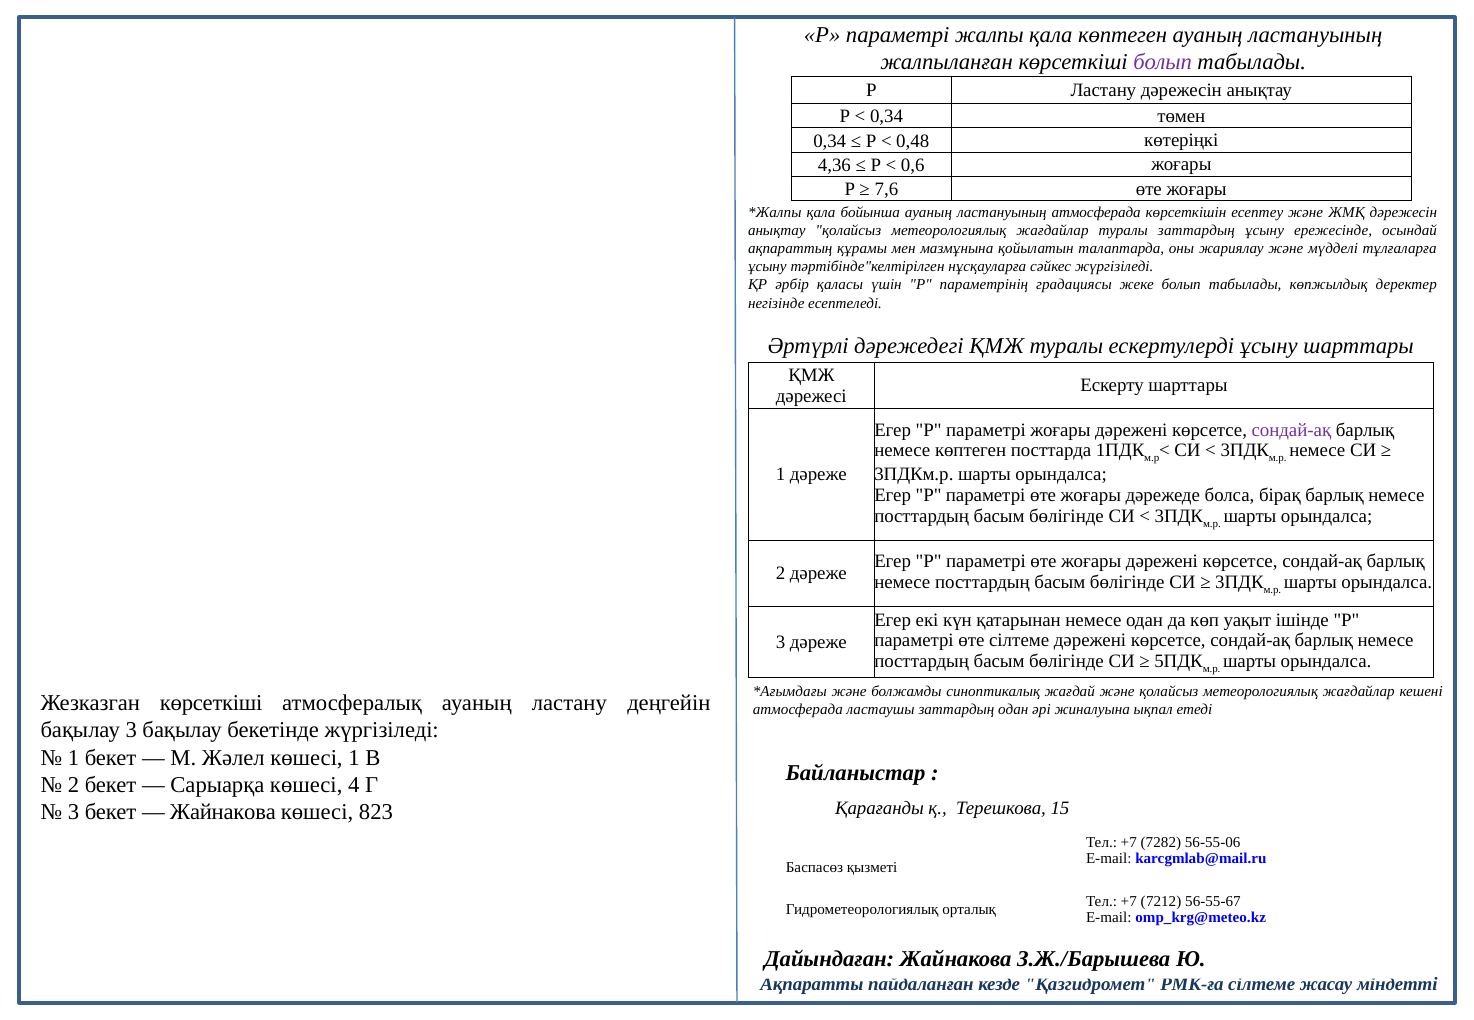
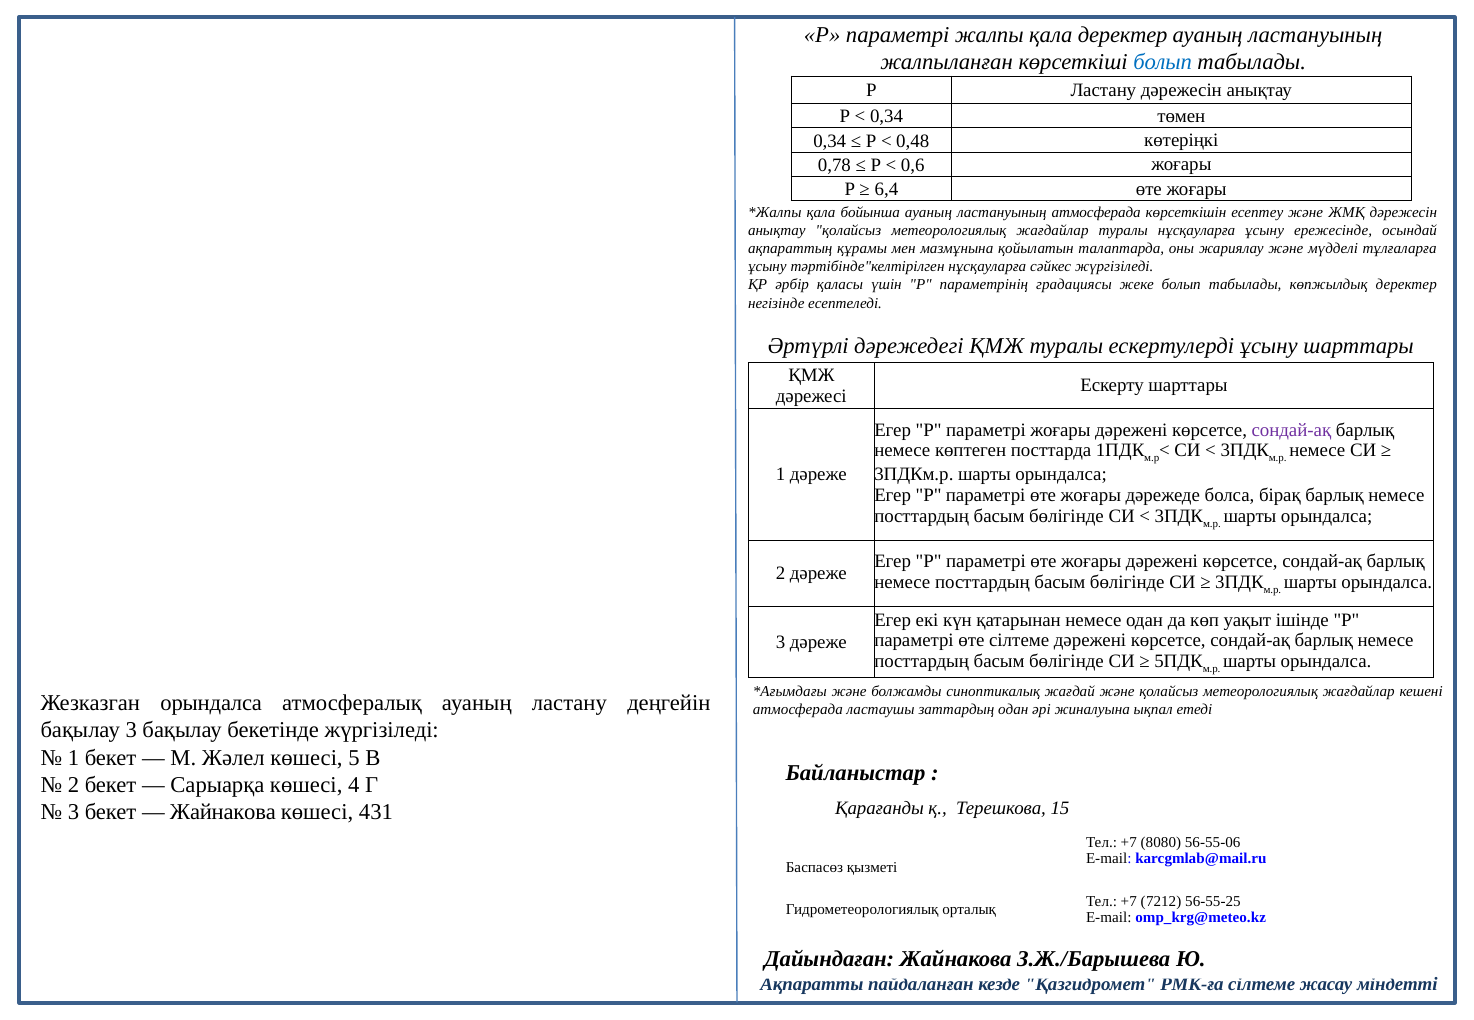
қала көптеген: көптеген -> деректер
болып at (1163, 62) colour: purple -> blue
4,36: 4,36 -> 0,78
7,6: 7,6 -> 6,4
туралы заттардың: заттардың -> нұсқауларға
Жезказган көрсеткіші: көрсеткіші -> орындалса
көшесі 1: 1 -> 5
823: 823 -> 431
7282: 7282 -> 8080
56-55-67: 56-55-67 -> 56-55-25
